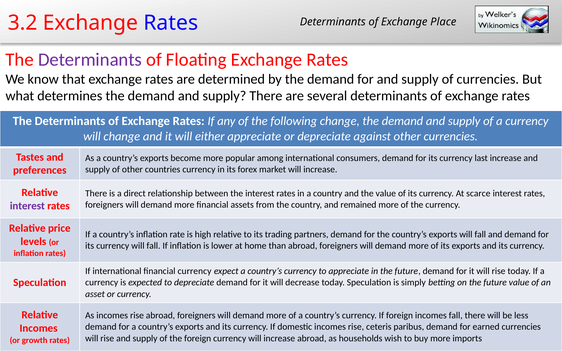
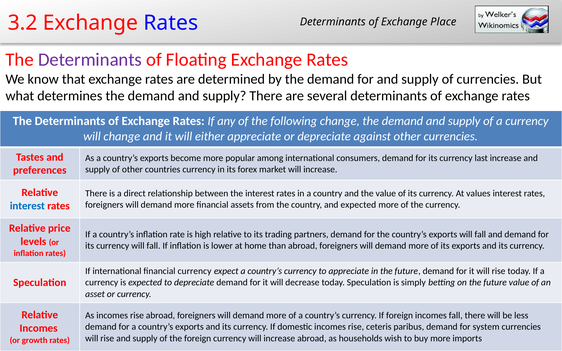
scarce: scarce -> values
and remained: remained -> expected
interest at (27, 206) colour: purple -> blue
earned: earned -> system
